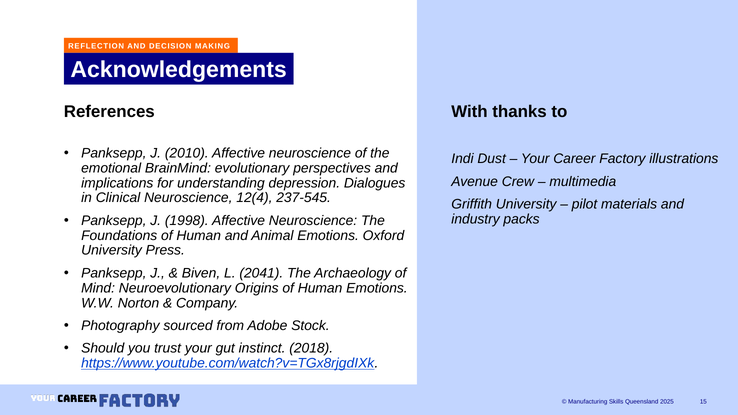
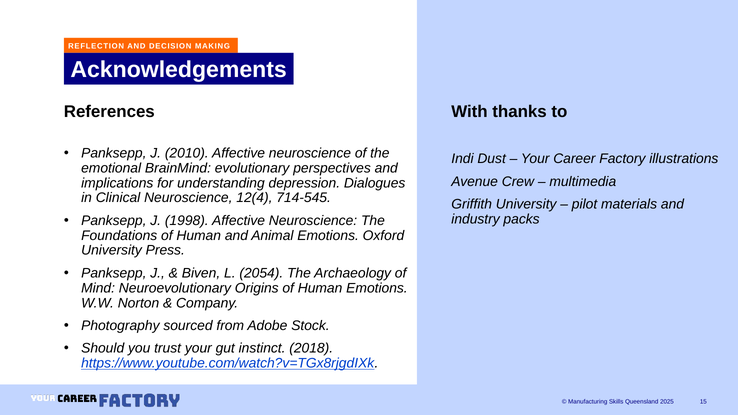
237-545: 237-545 -> 714-545
2041: 2041 -> 2054
